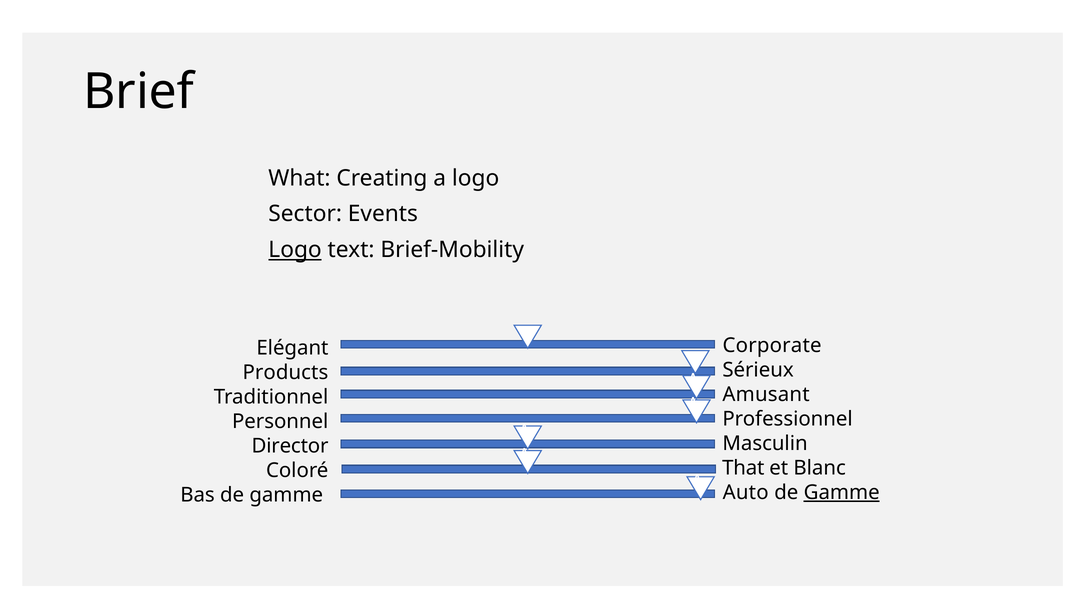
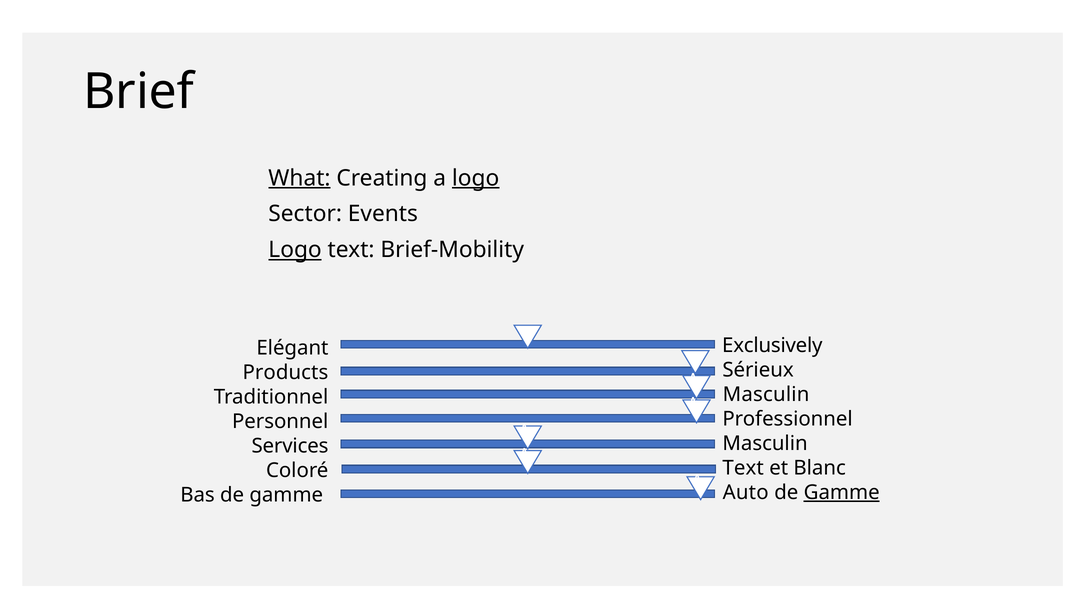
What underline: none -> present
logo at (476, 178) underline: none -> present
Corporate: Corporate -> Exclusively
Amusant at (766, 394): Amusant -> Masculin
Director: Director -> Services
That at (743, 468): That -> Text
